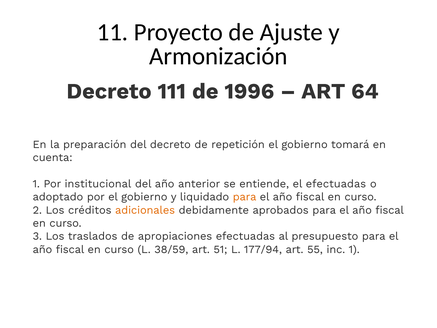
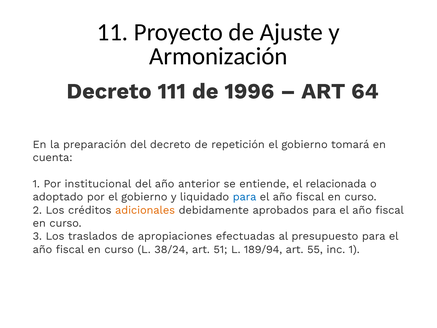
el efectuadas: efectuadas -> relacionada
para at (245, 197) colour: orange -> blue
38/59: 38/59 -> 38/24
177/94: 177/94 -> 189/94
